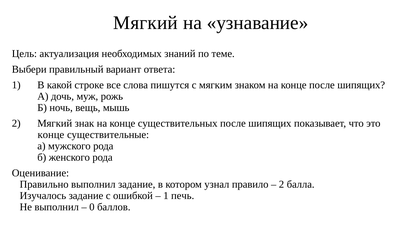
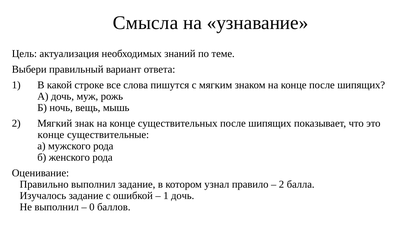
Мягкий at (146, 23): Мягкий -> Смысла
1 печь: печь -> дочь
